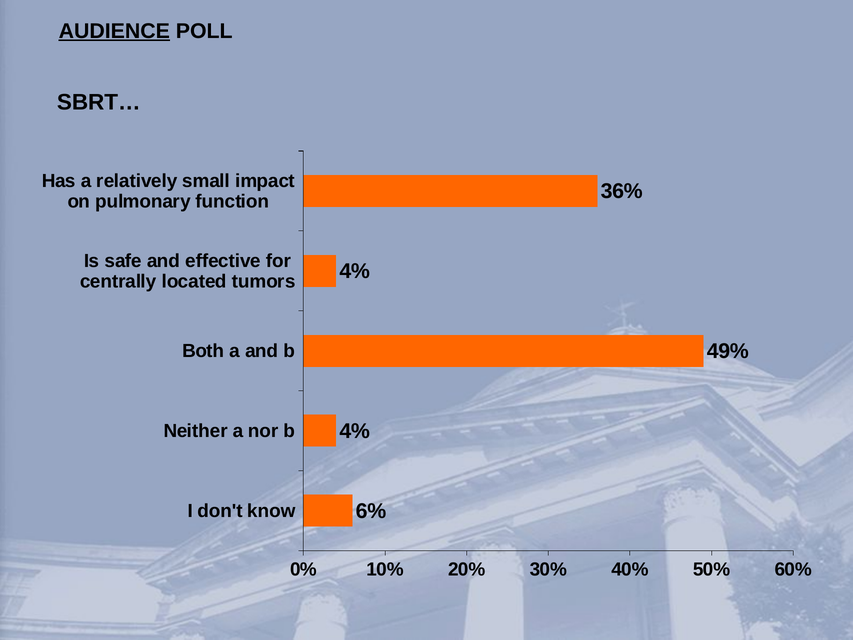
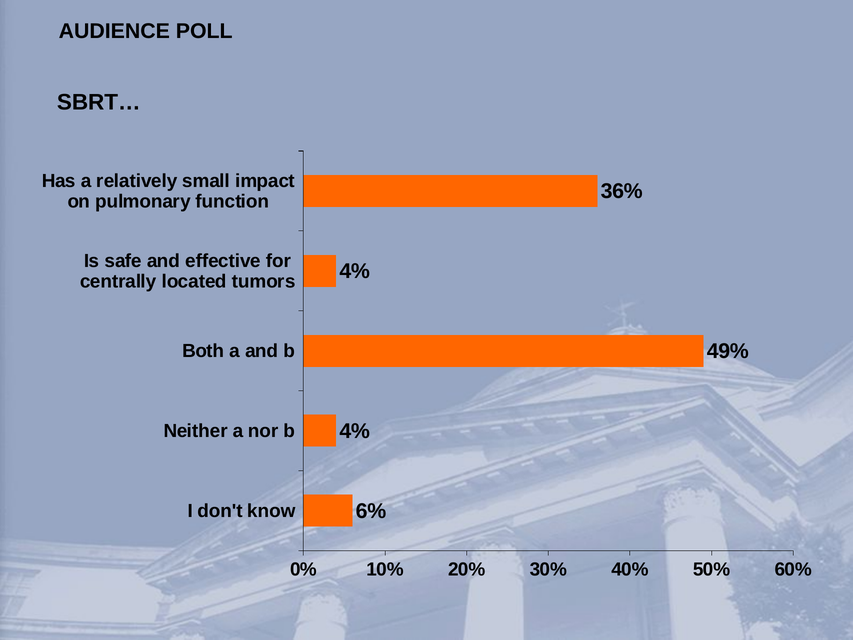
AUDIENCE underline: present -> none
